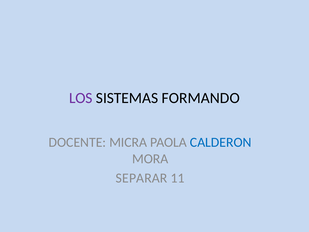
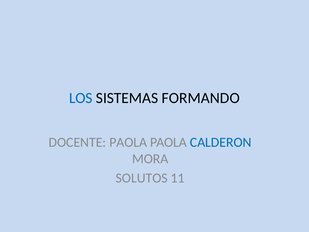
LOS colour: purple -> blue
DOCENTE MICRA: MICRA -> PAOLA
SEPARAR: SEPARAR -> SOLUTOS
